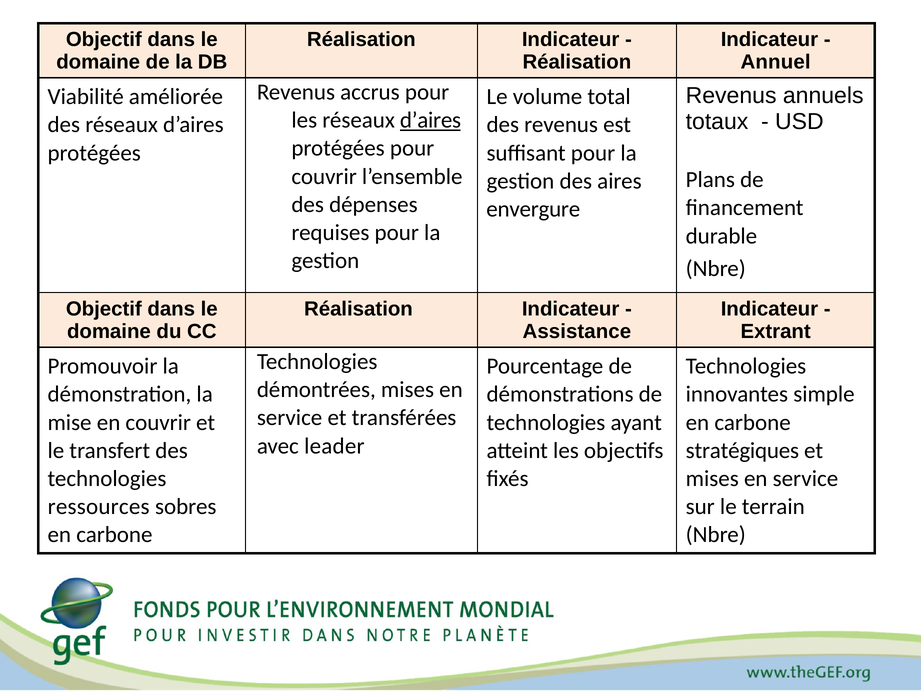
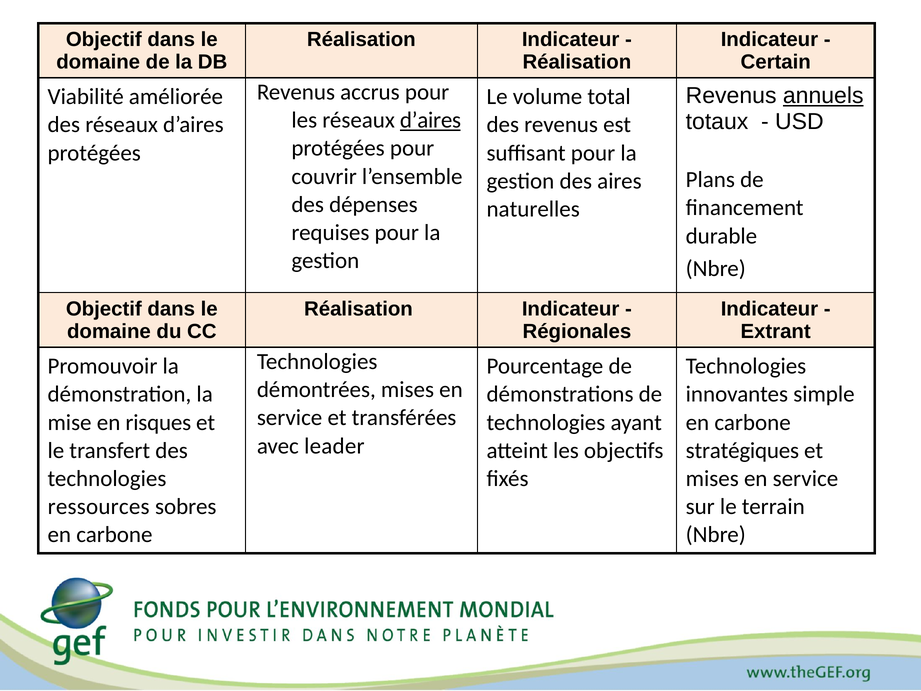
Annuel: Annuel -> Certain
annuels underline: none -> present
envergure: envergure -> naturelles
Assistance: Assistance -> Régionales
en couvrir: couvrir -> risques
